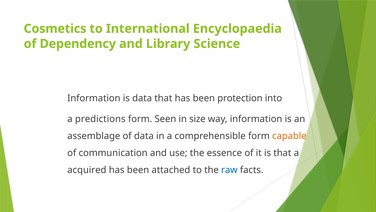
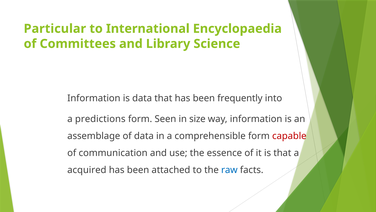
Cosmetics: Cosmetics -> Particular
Dependency: Dependency -> Committees
protection: protection -> frequently
capable colour: orange -> red
